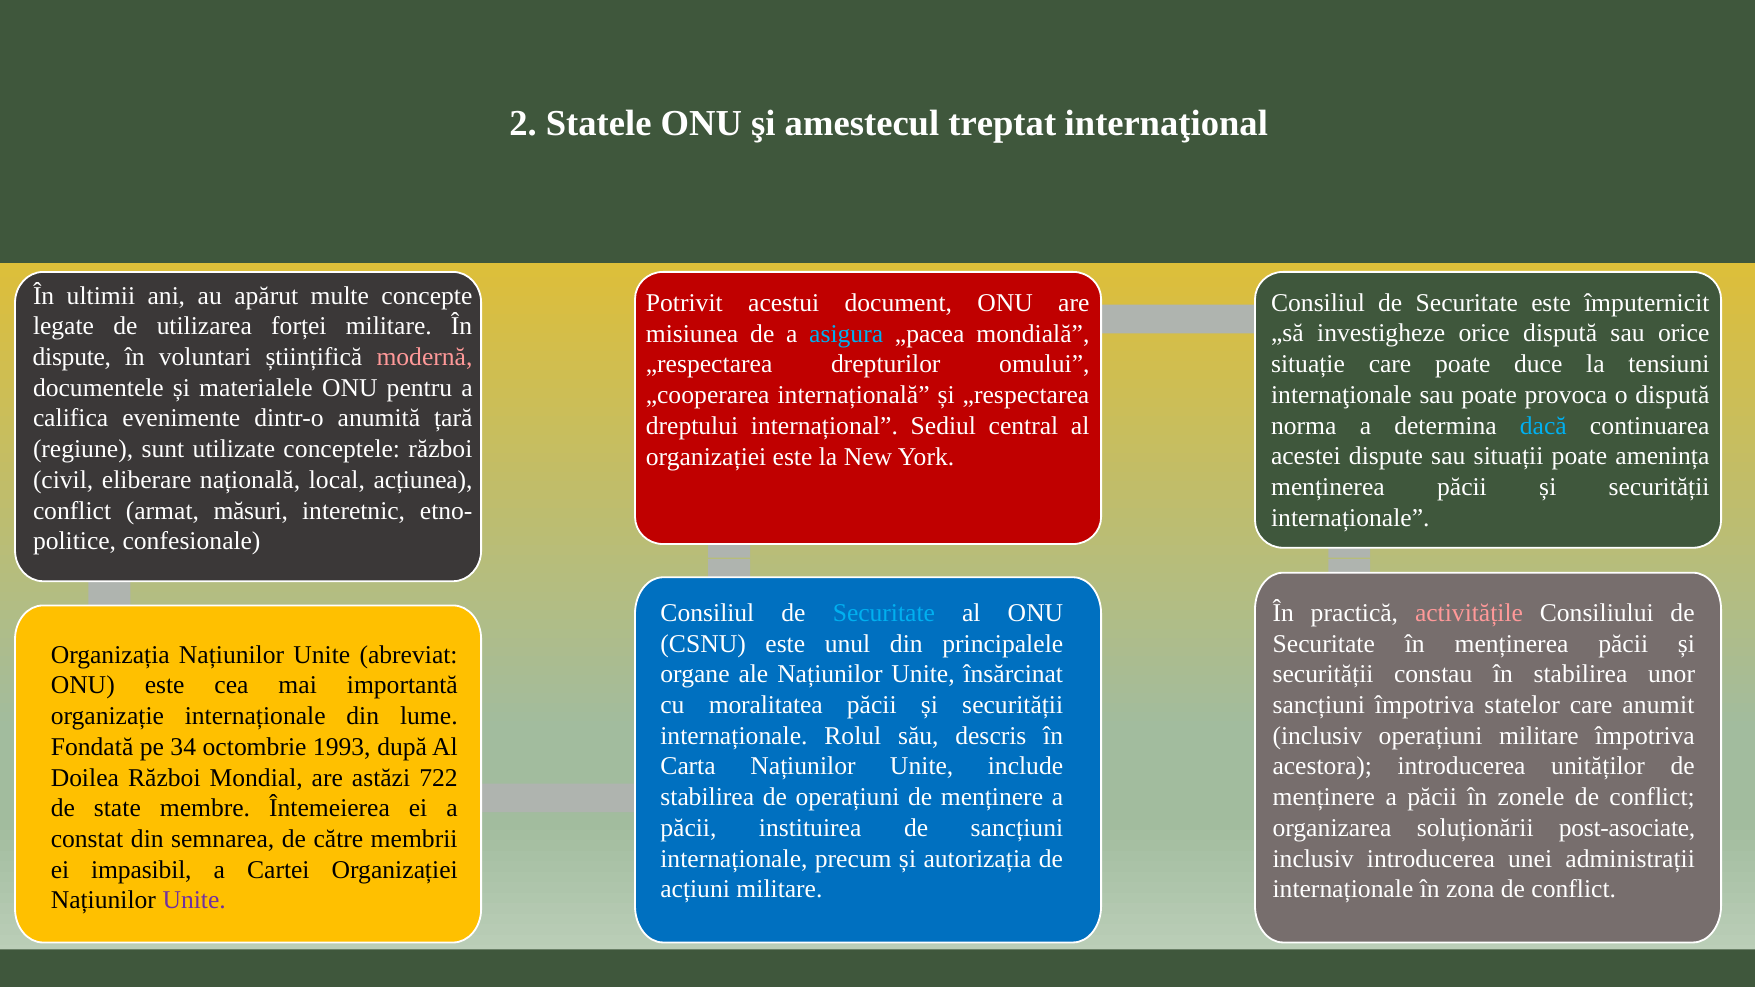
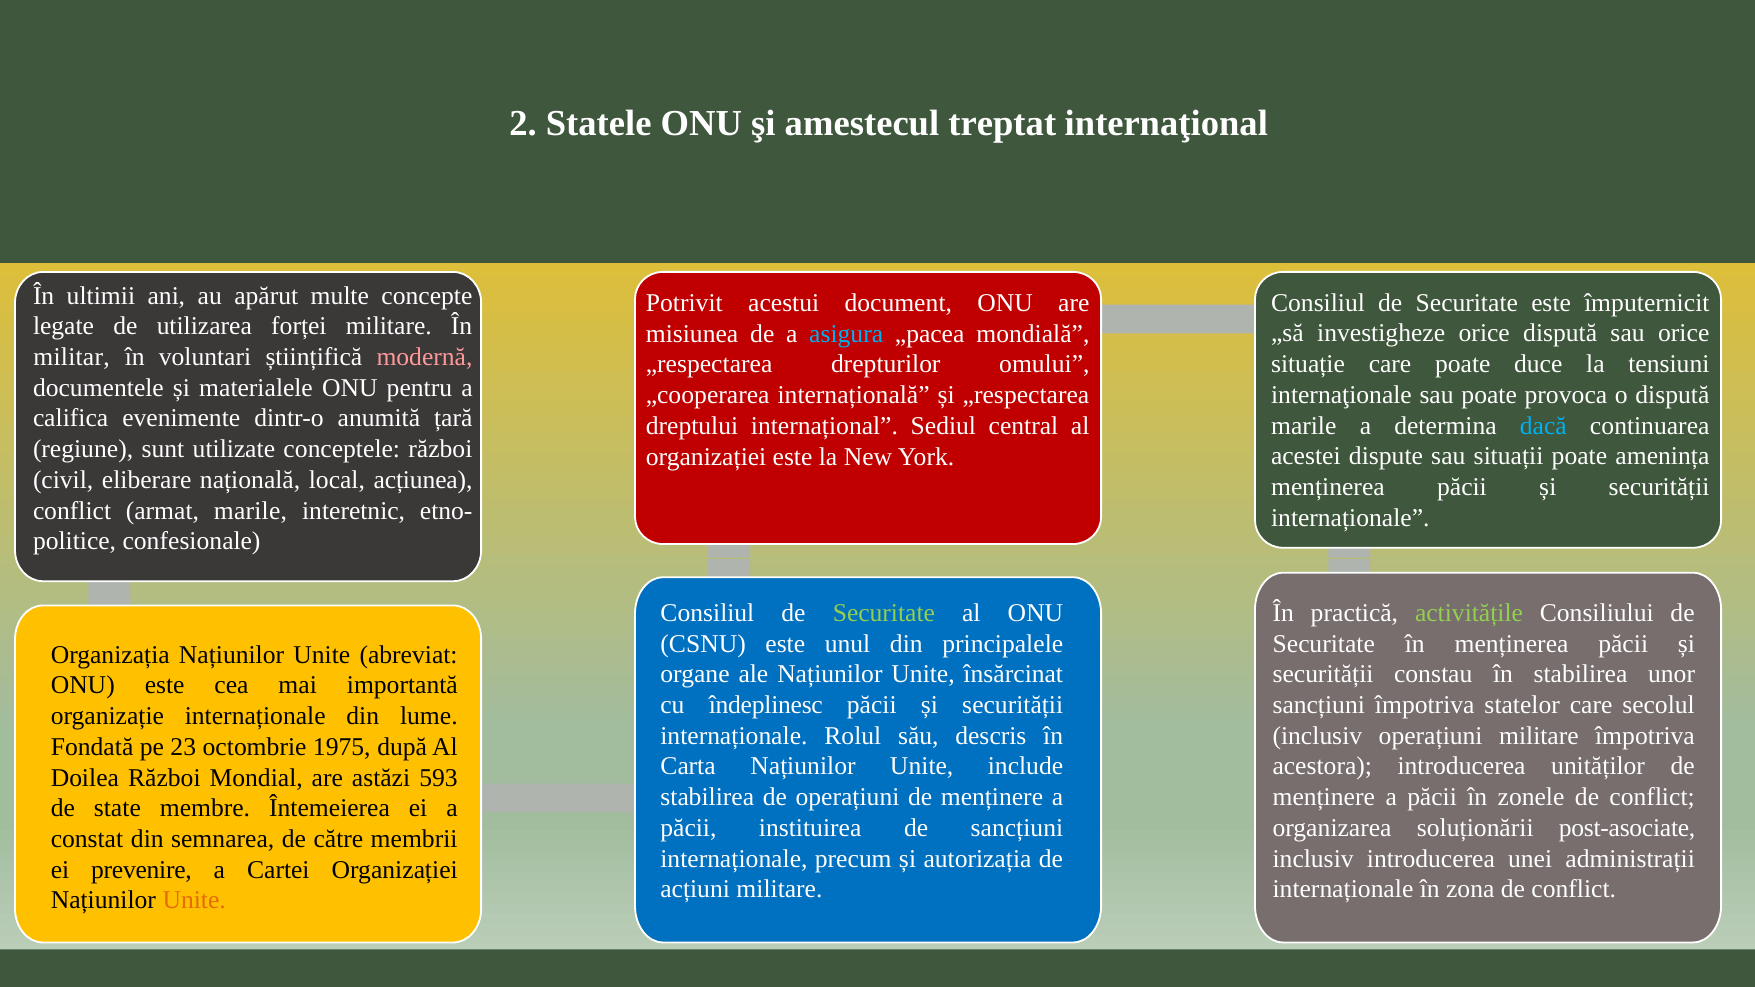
dispute at (72, 357): dispute -> militar
norma at (1304, 426): norma -> marile
armat măsuri: măsuri -> marile
Securitate at (884, 613) colour: light blue -> light green
activitățile colour: pink -> light green
moralitatea: moralitatea -> îndeplinesc
anumit: anumit -> secolul
34: 34 -> 23
1993: 1993 -> 1975
722: 722 -> 593
impasibil: impasibil -> prevenire
Unite at (194, 901) colour: purple -> orange
